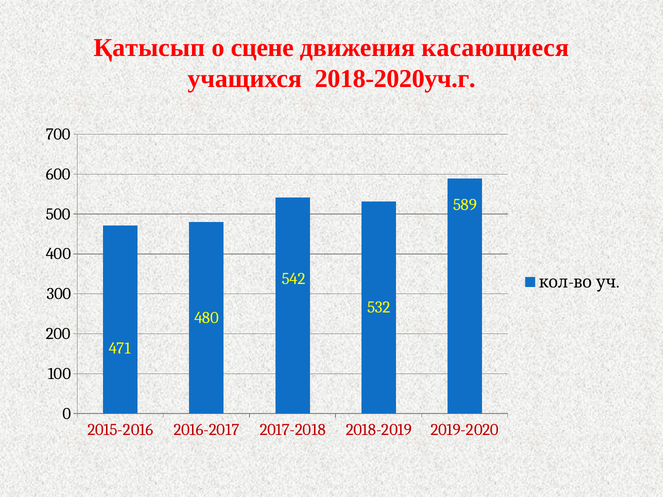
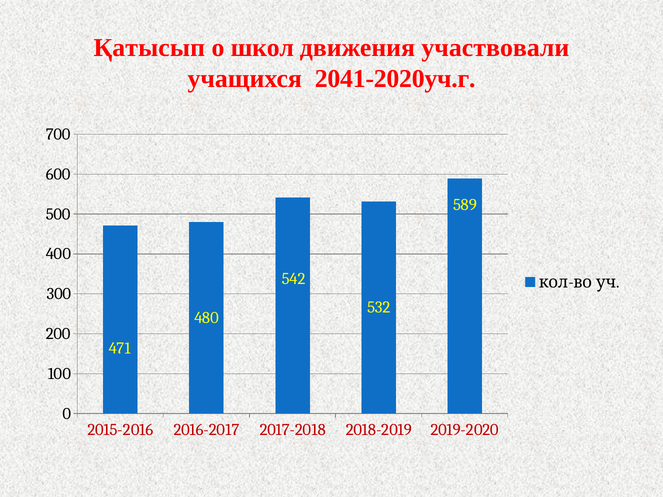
сцене: сцене -> школ
касающиеся: касающиеся -> участвовали
2018-2020уч.г: 2018-2020уч.г -> 2041-2020уч.г
